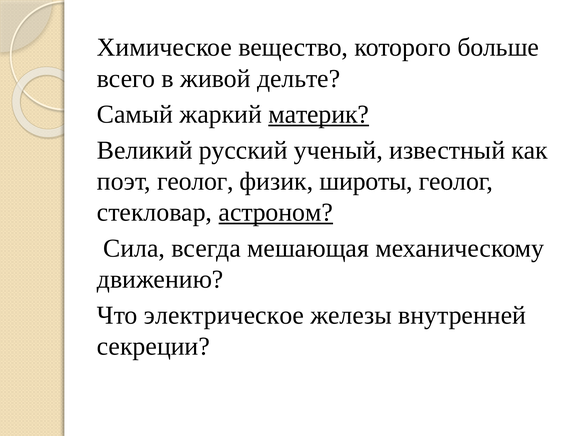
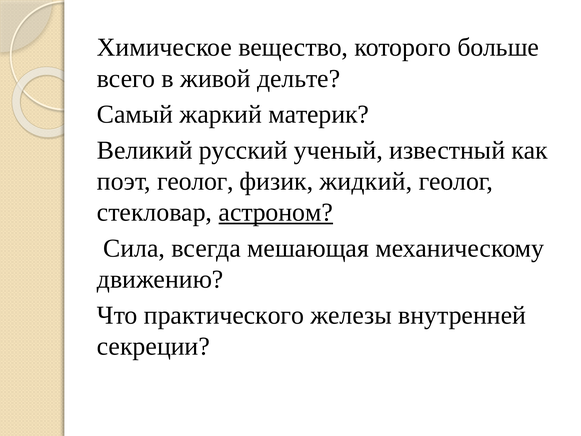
материк underline: present -> none
широты: широты -> жидкий
электрическое: электрическое -> практического
